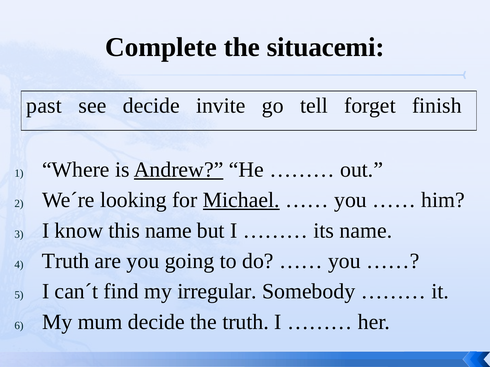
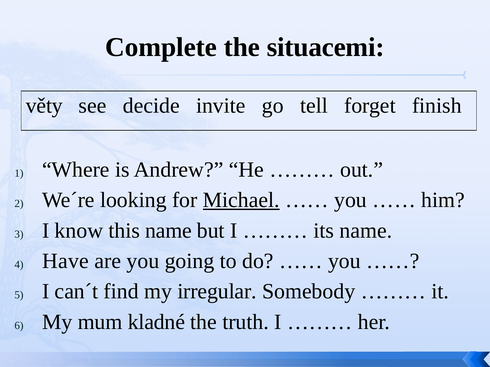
past: past -> věty
Andrew underline: present -> none
Truth at (66, 261): Truth -> Have
mum decide: decide -> kladné
